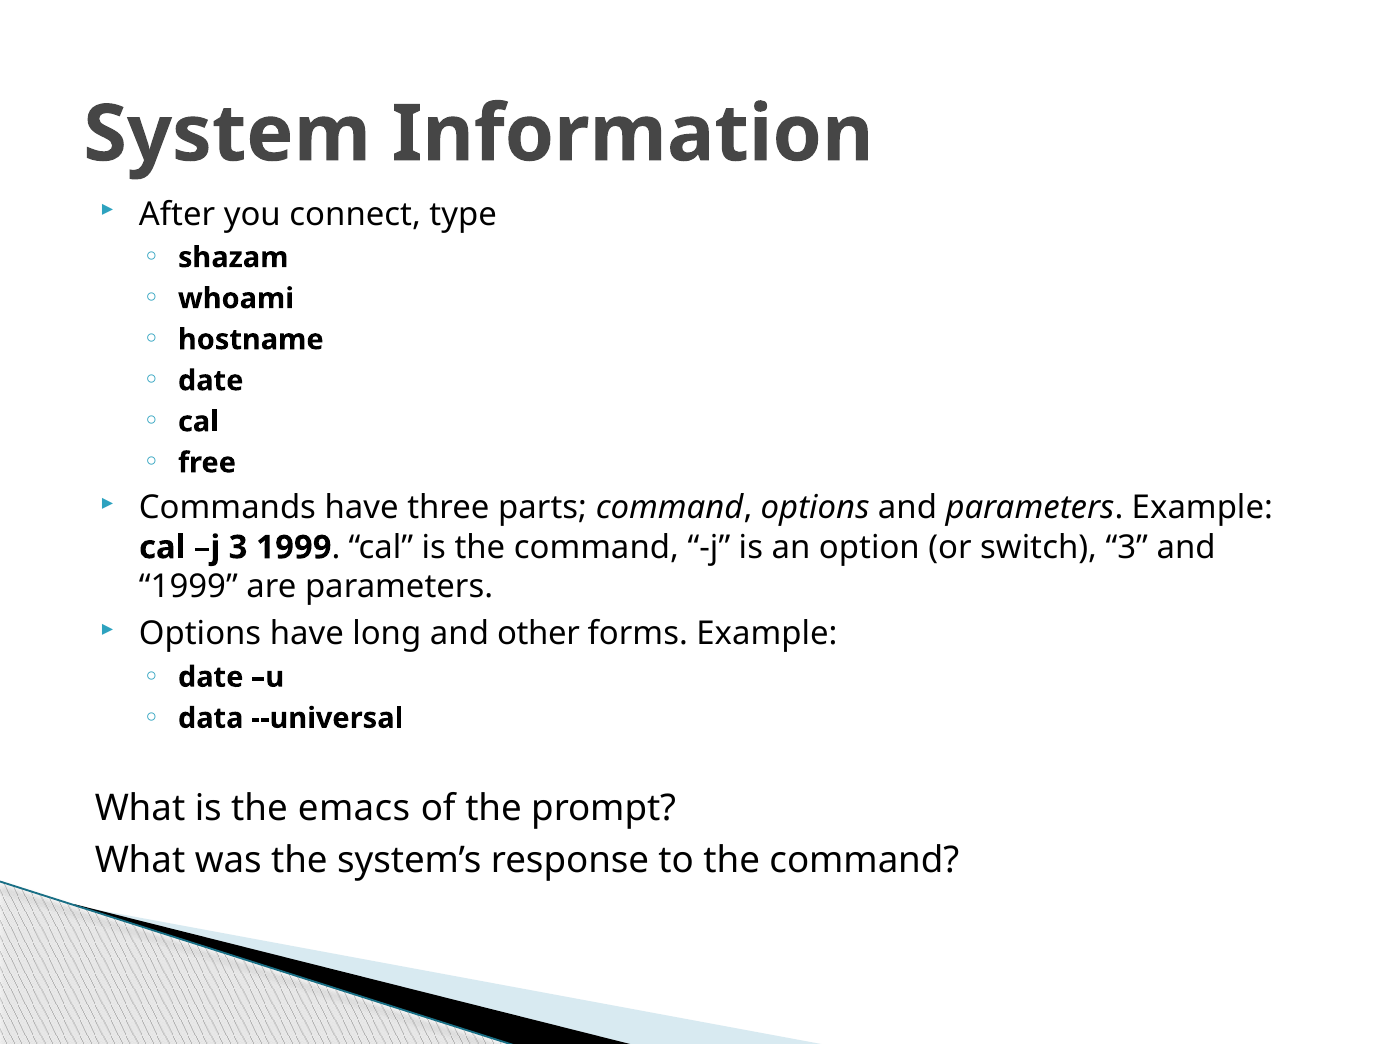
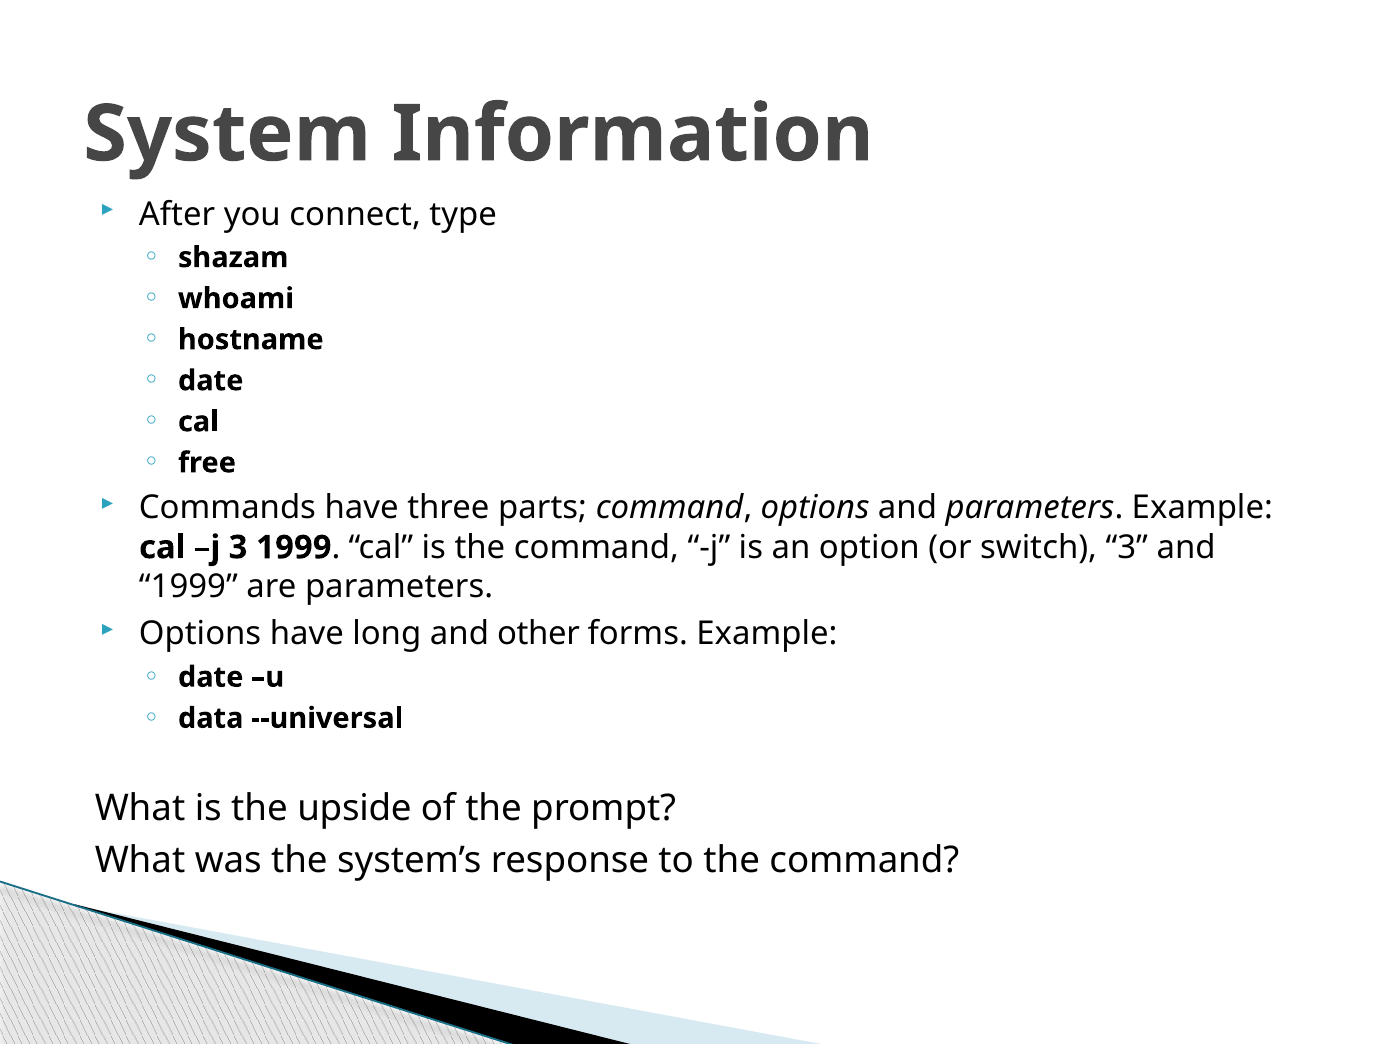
emacs: emacs -> upside
